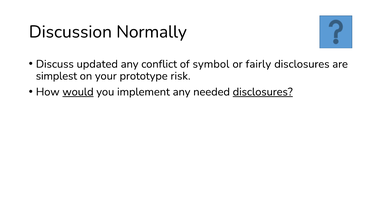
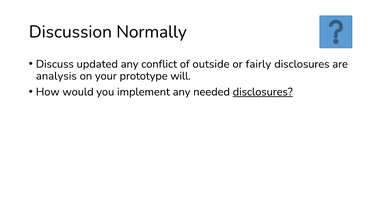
symbol: symbol -> outside
simplest: simplest -> analysis
risk: risk -> will
would underline: present -> none
